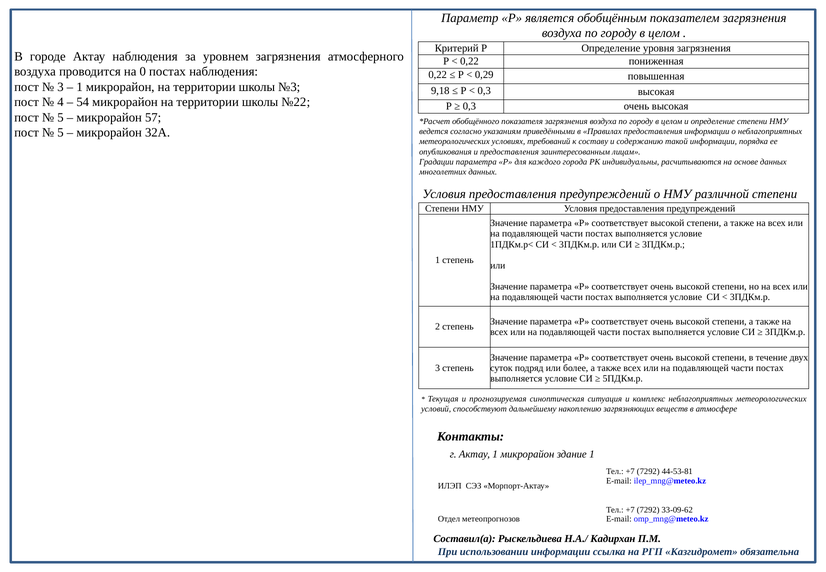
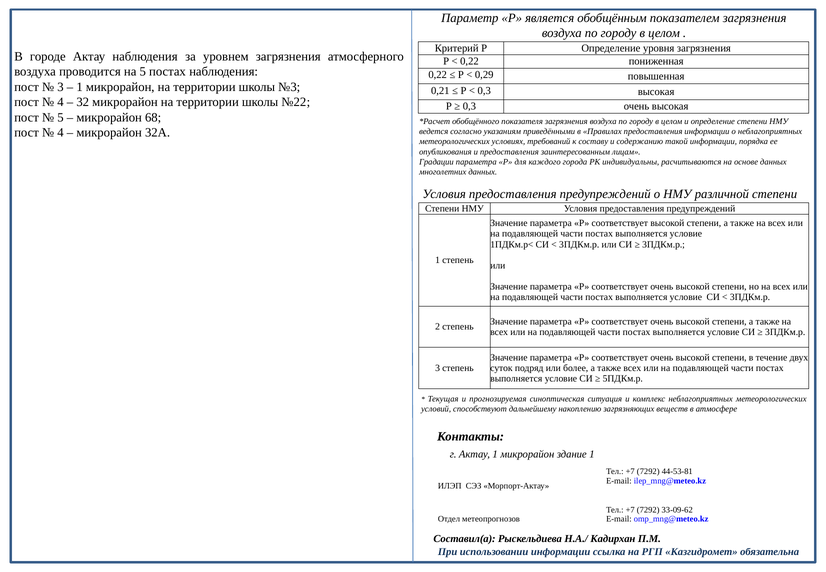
на 0: 0 -> 5
9,18: 9,18 -> 0,21
54: 54 -> 32
57: 57 -> 68
5 at (60, 133): 5 -> 4
